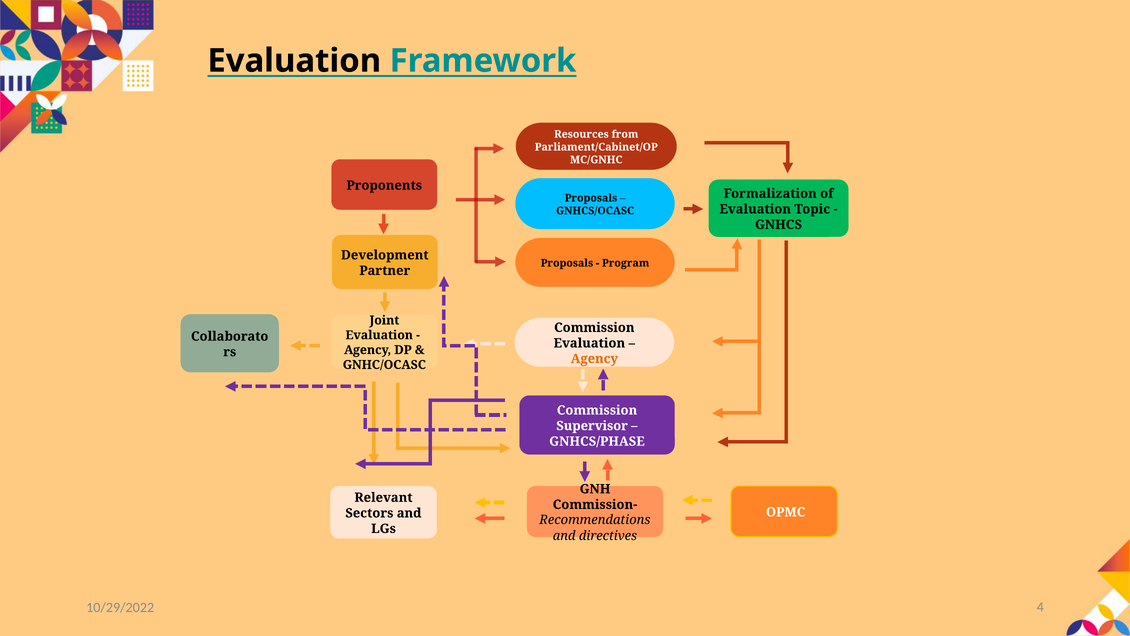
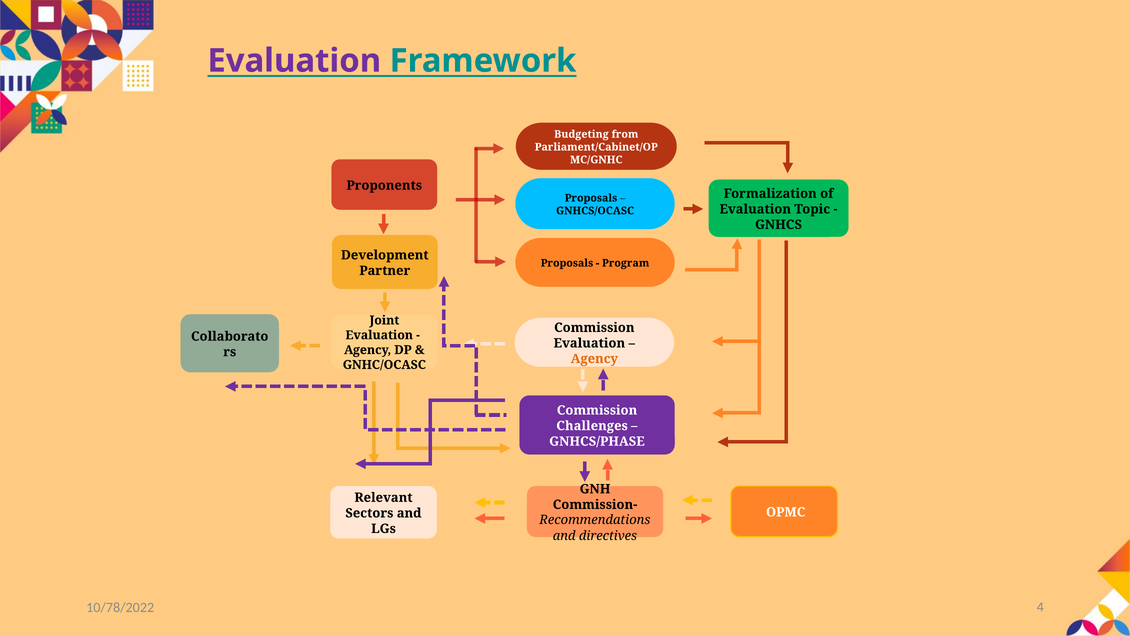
Evaluation at (294, 61) colour: black -> purple
Resources: Resources -> Budgeting
Supervisor: Supervisor -> Challenges
10/29/2022: 10/29/2022 -> 10/78/2022
